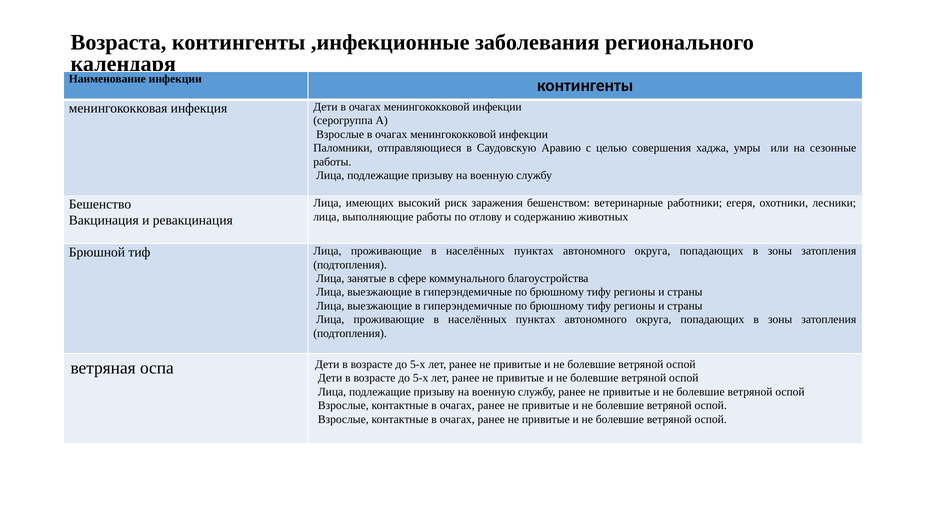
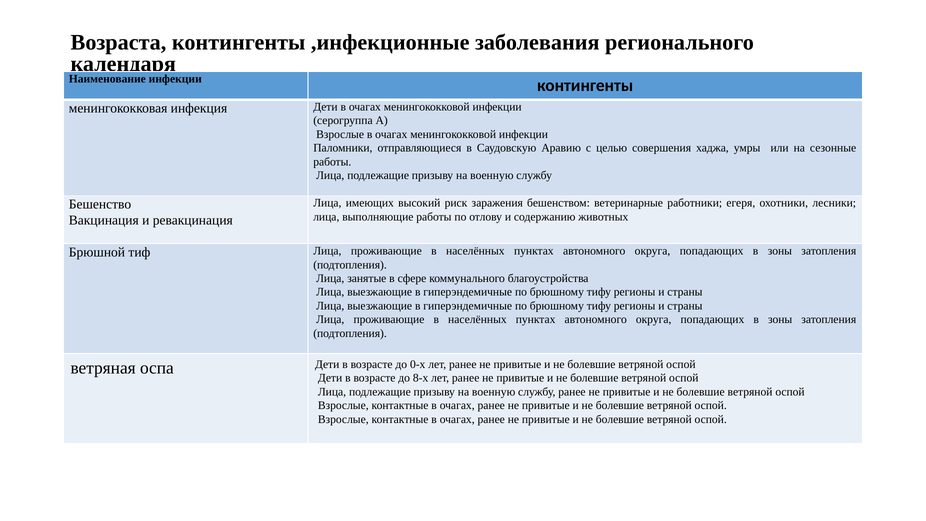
5-х at (418, 364): 5-х -> 0-х
5-х at (421, 378): 5-х -> 8-х
